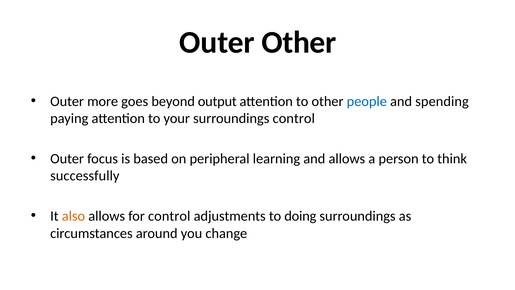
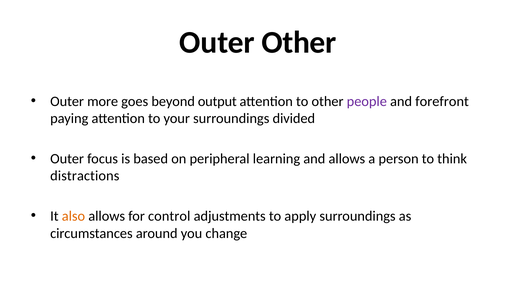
people colour: blue -> purple
spending: spending -> forefront
surroundings control: control -> divided
successfully: successfully -> distractions
doing: doing -> apply
